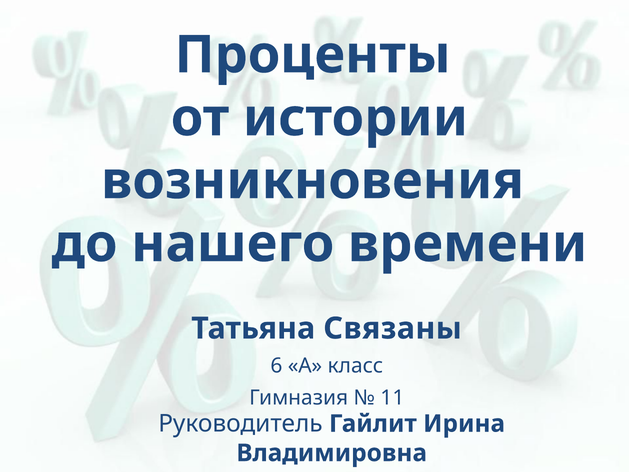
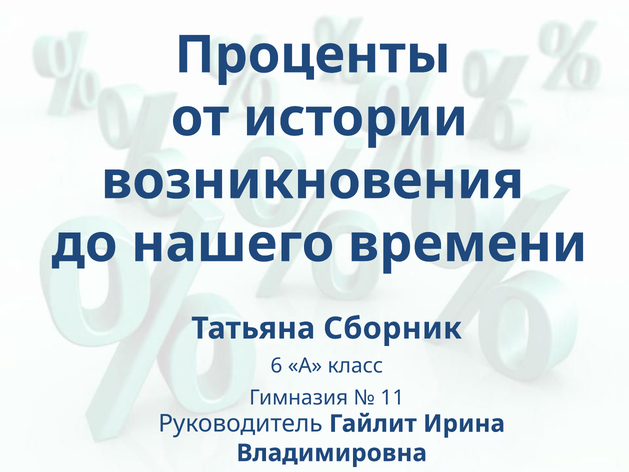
Связаны: Связаны -> Сборник
